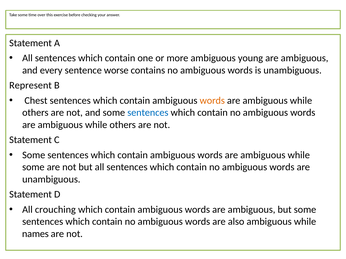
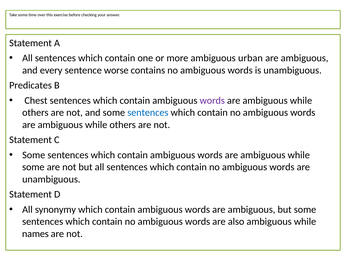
young: young -> urban
Represent: Represent -> Predicates
words at (212, 101) colour: orange -> purple
crouching: crouching -> synonymy
